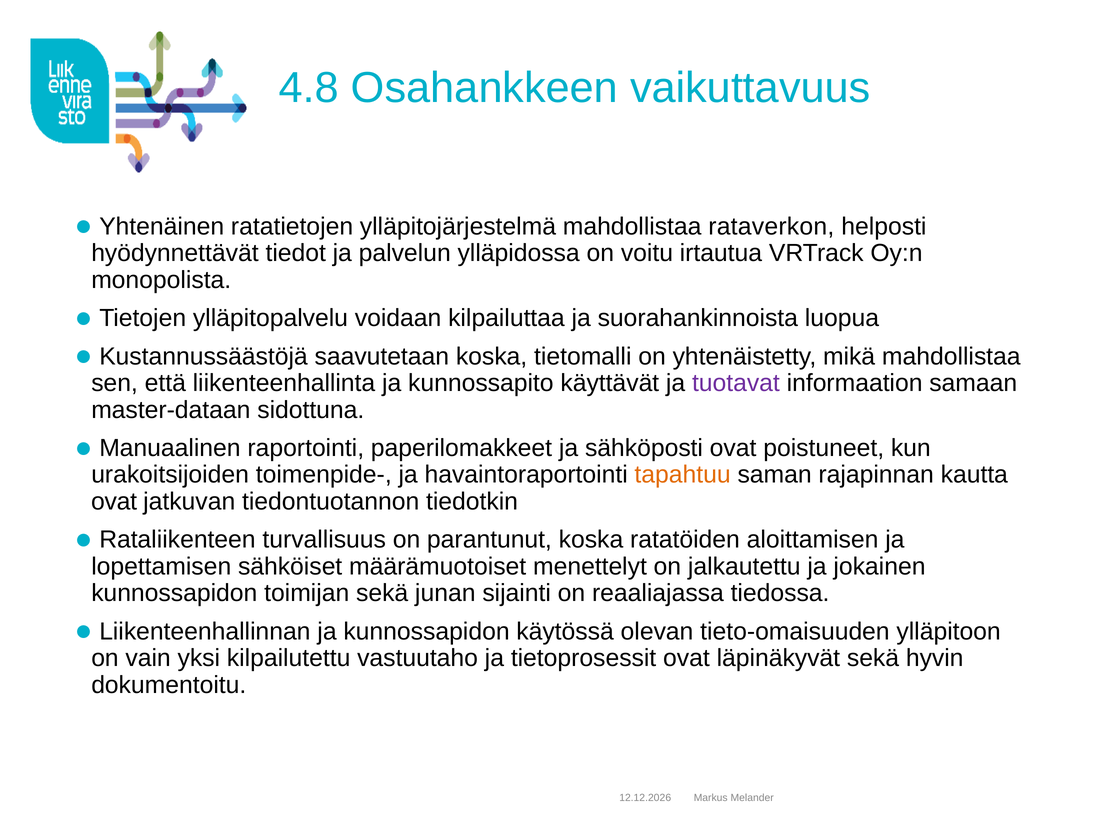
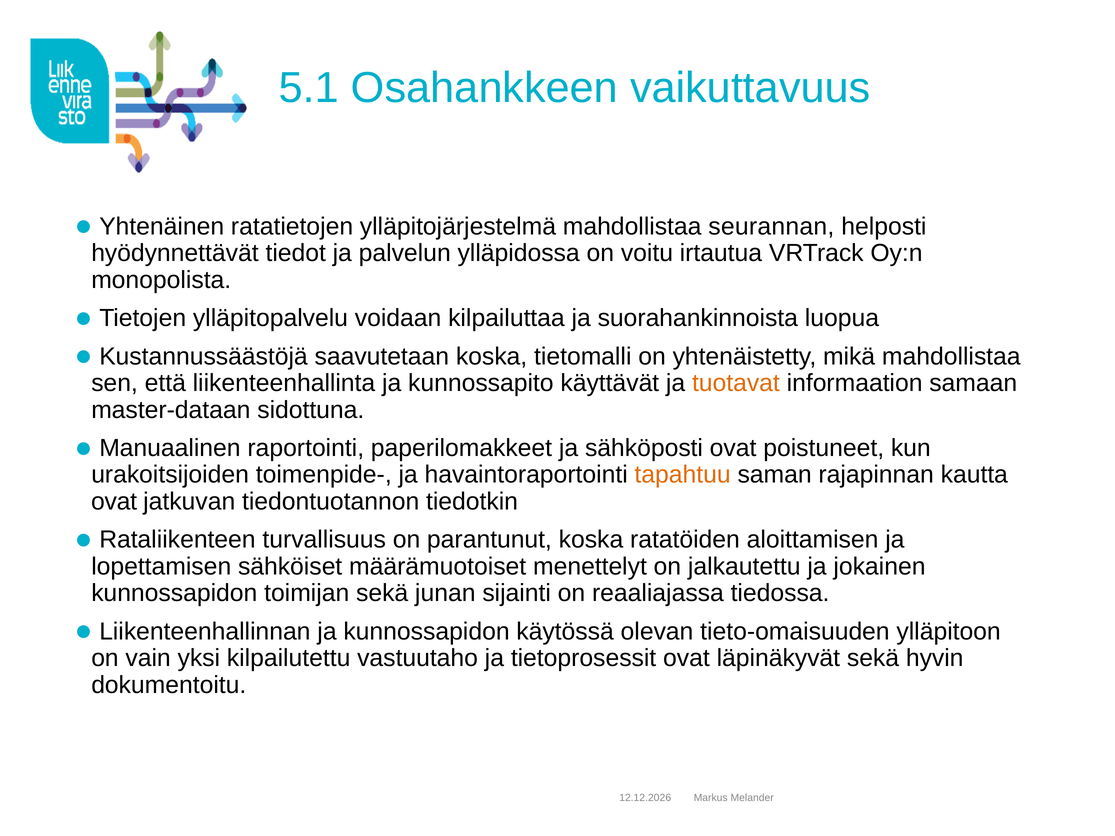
4.8: 4.8 -> 5.1
rataverkon: rataverkon -> seurannan
tuotavat colour: purple -> orange
